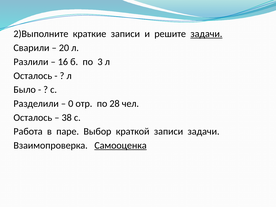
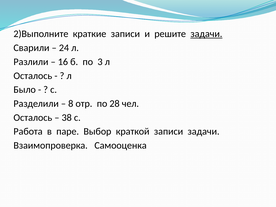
20: 20 -> 24
0: 0 -> 8
Самооценка underline: present -> none
